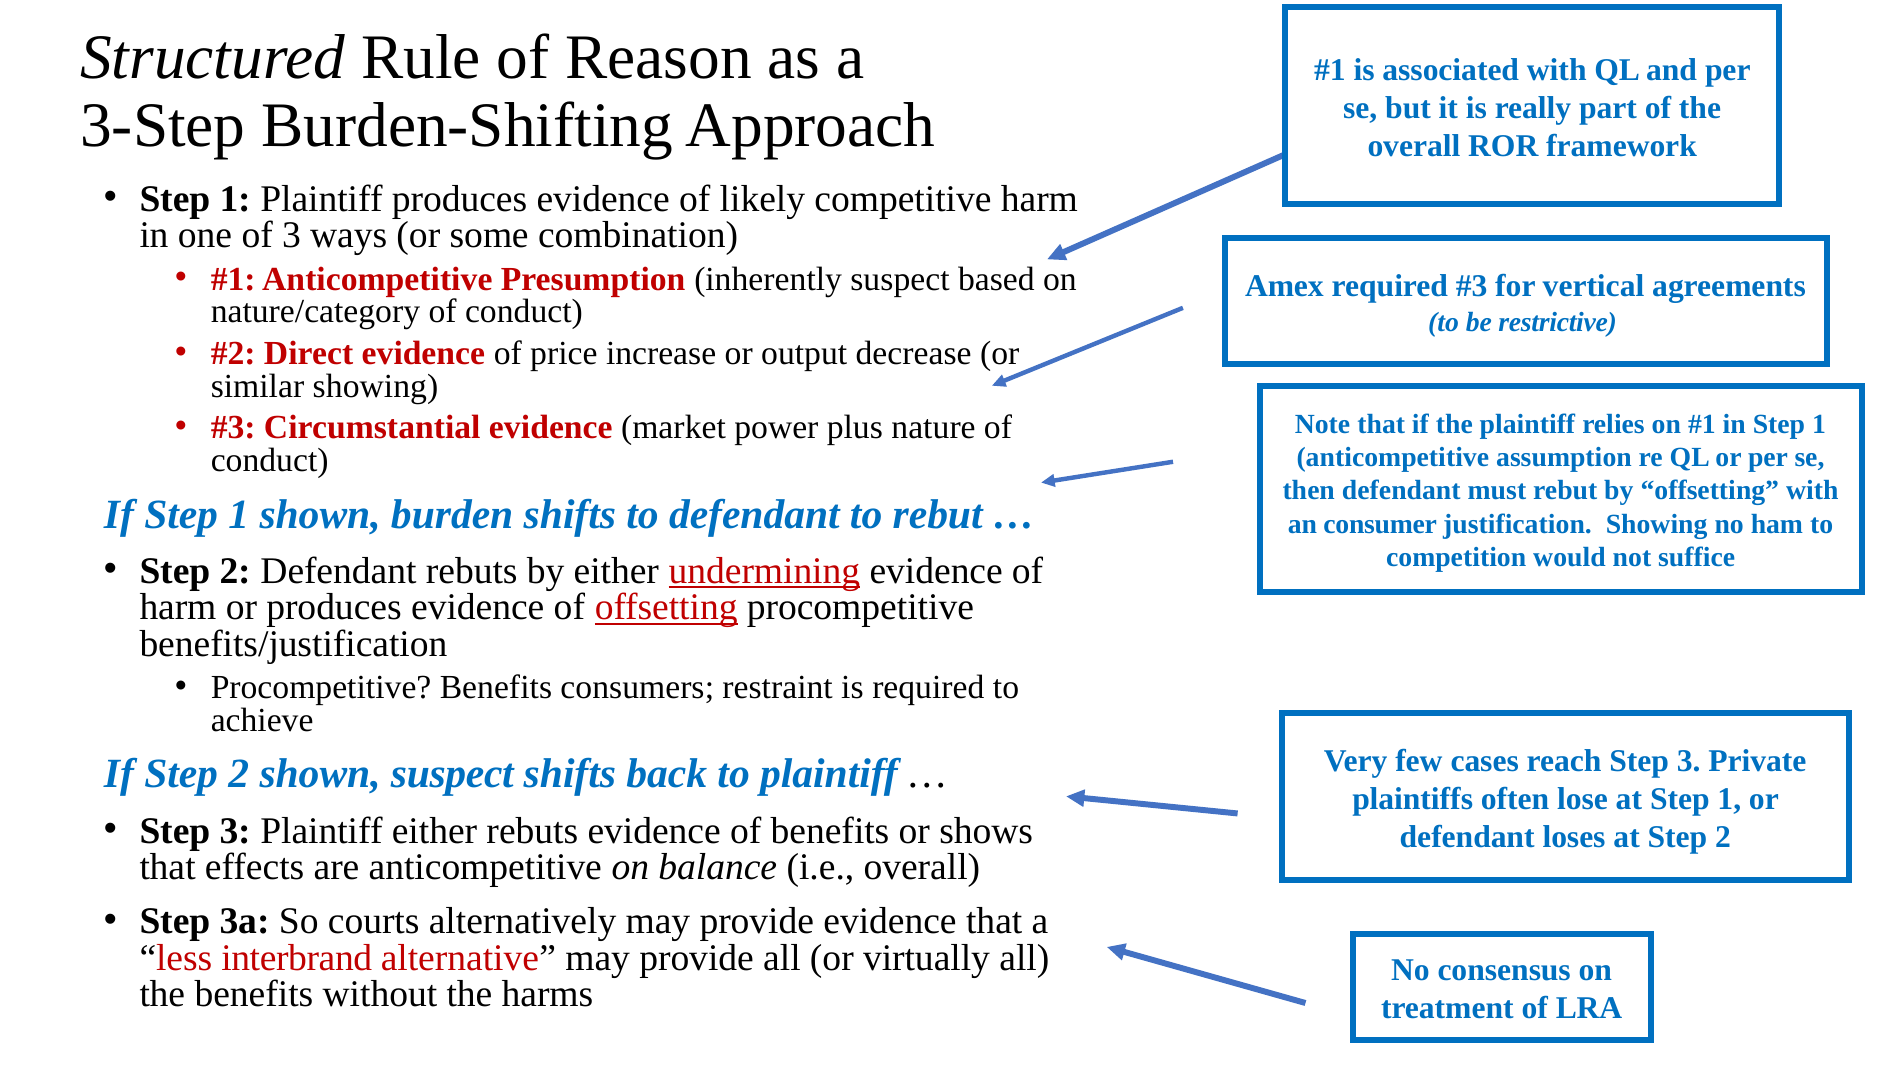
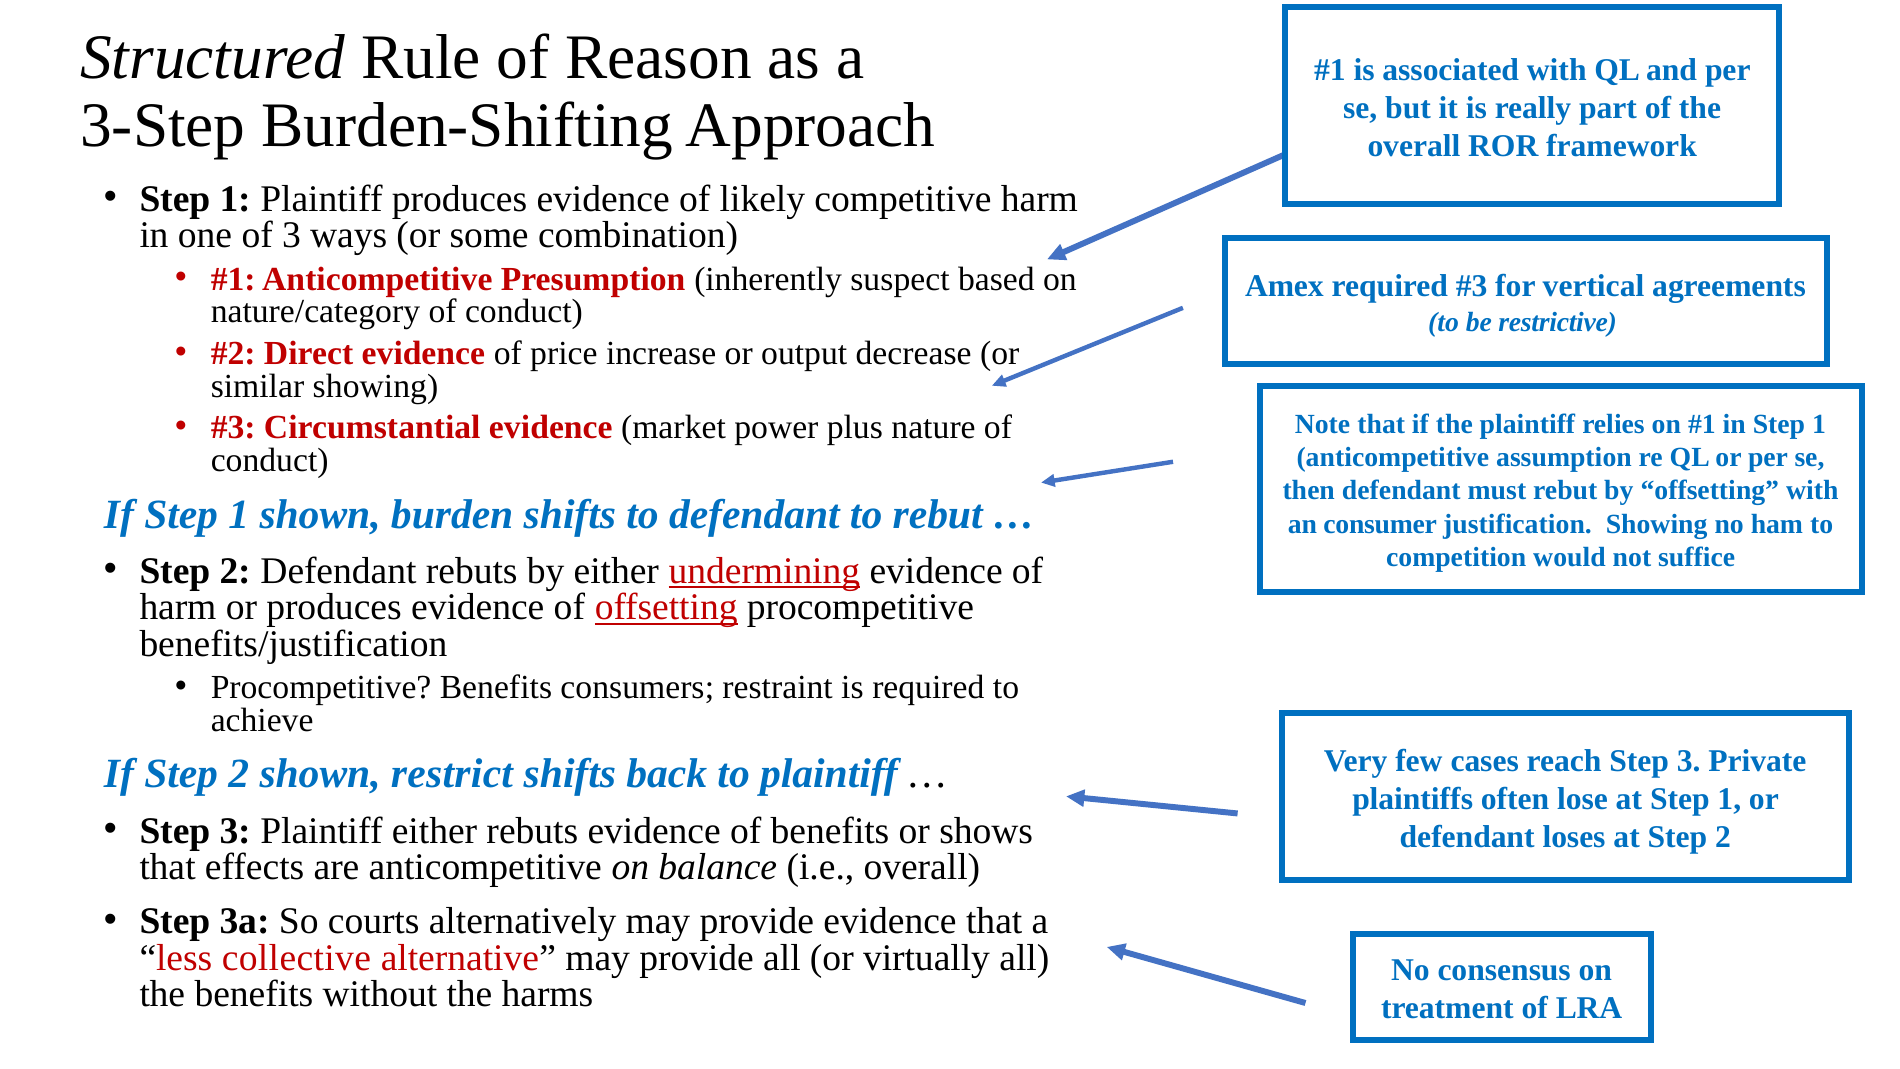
shown suspect: suspect -> restrict
interbrand: interbrand -> collective
